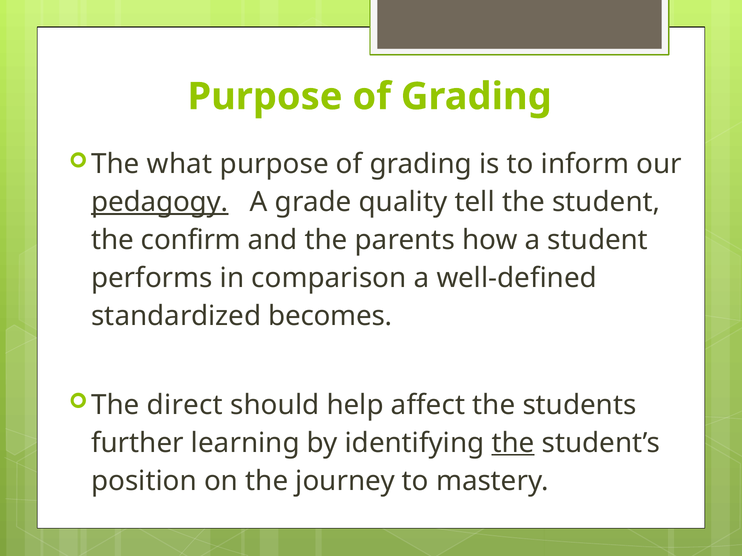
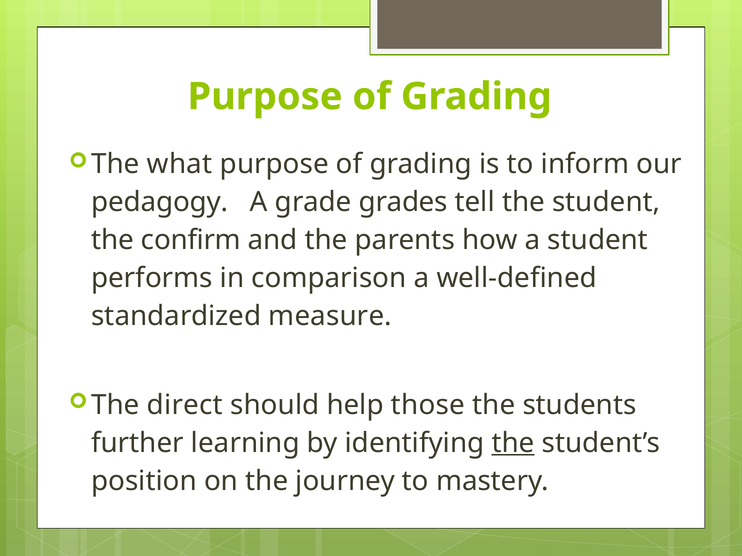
pedagogy underline: present -> none
quality: quality -> grades
becomes: becomes -> measure
affect: affect -> those
